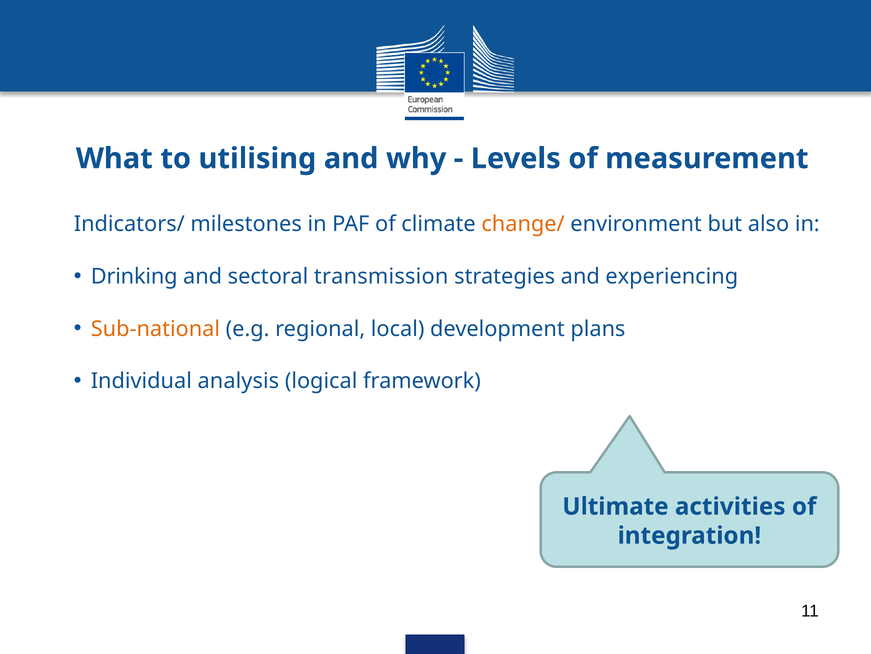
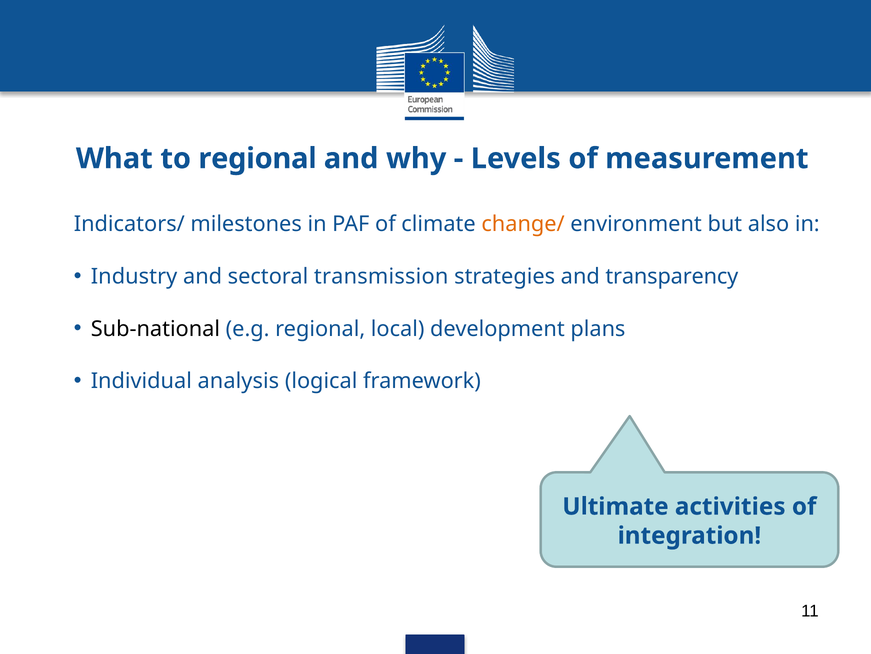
to utilising: utilising -> regional
Drinking: Drinking -> Industry
experiencing: experiencing -> transparency
Sub-national colour: orange -> black
